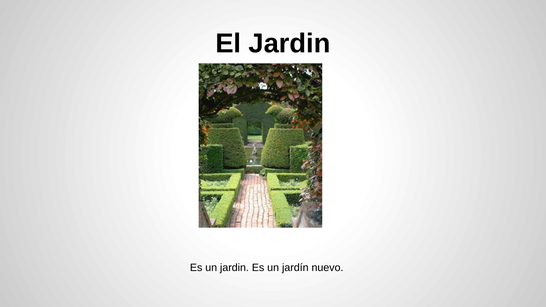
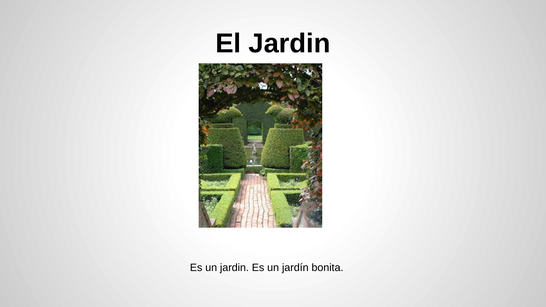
nuevo: nuevo -> bonita
